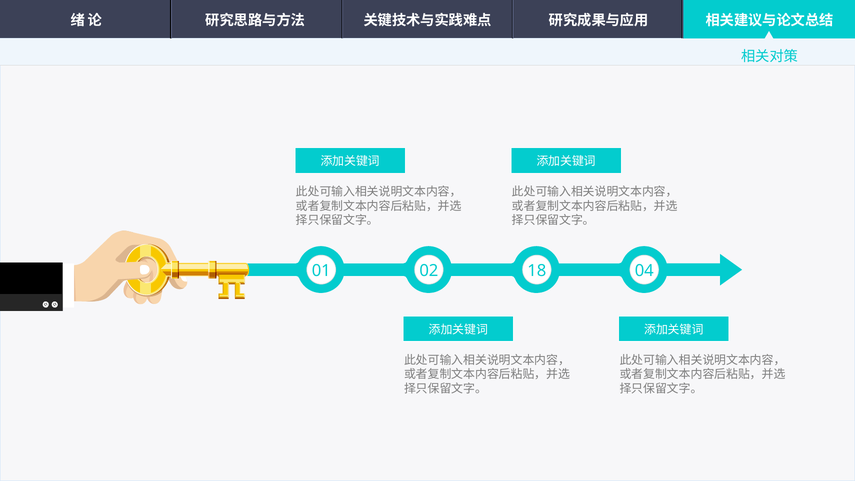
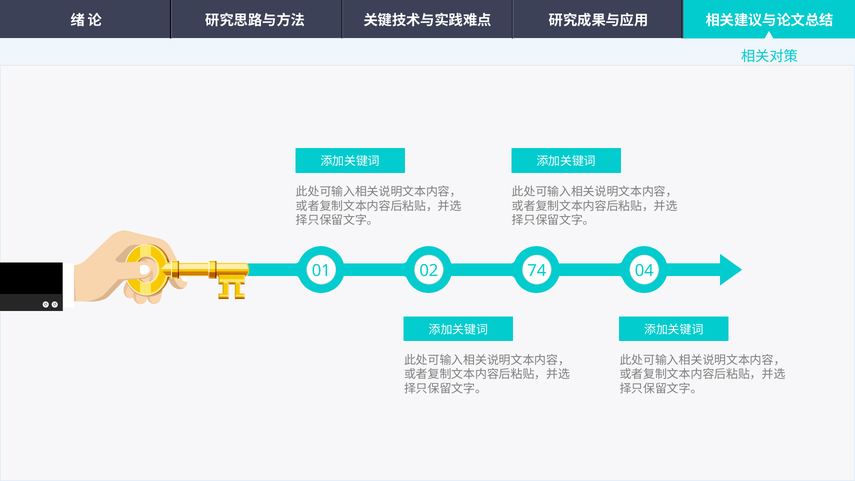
18: 18 -> 74
